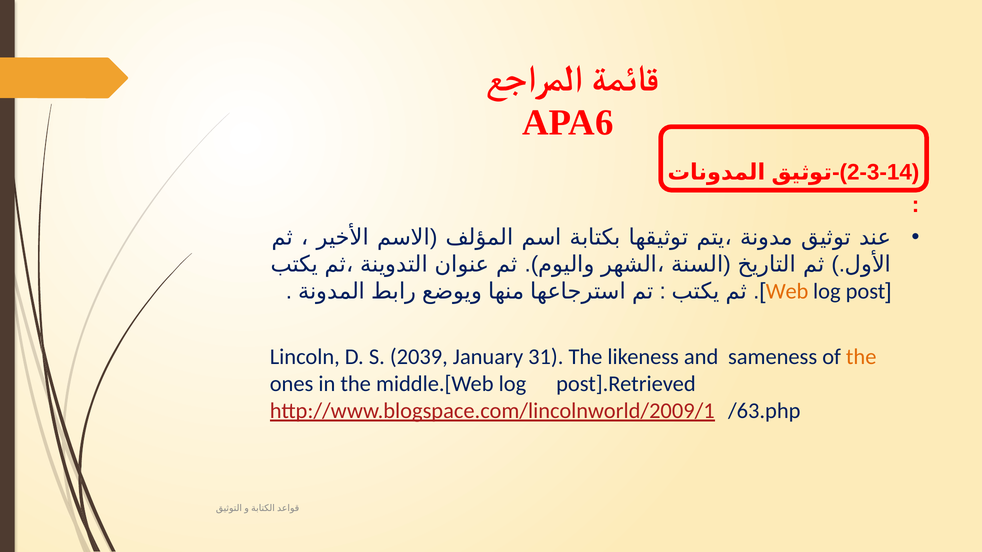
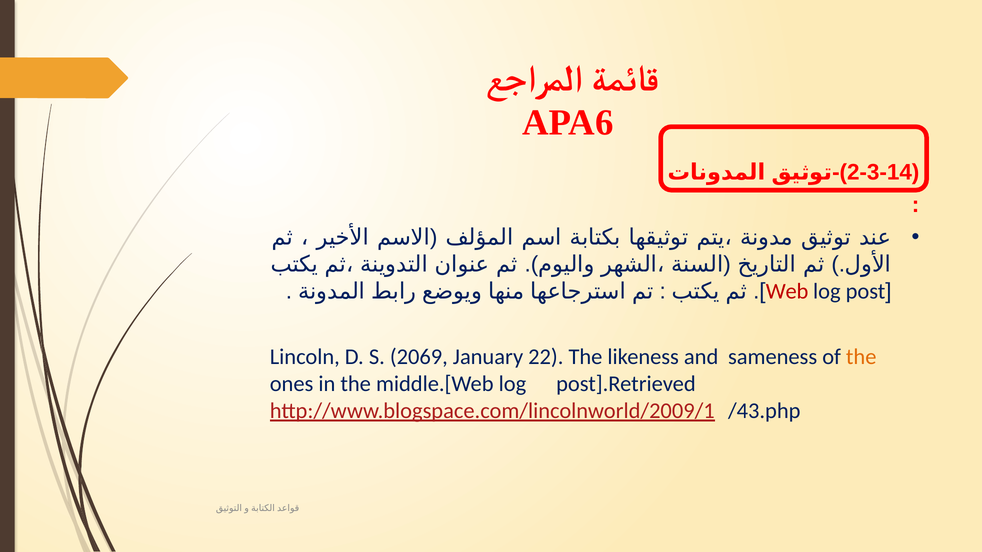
Web colour: orange -> red
2039: 2039 -> 2069
31: 31 -> 22
/63.php: /63.php -> /43.php
